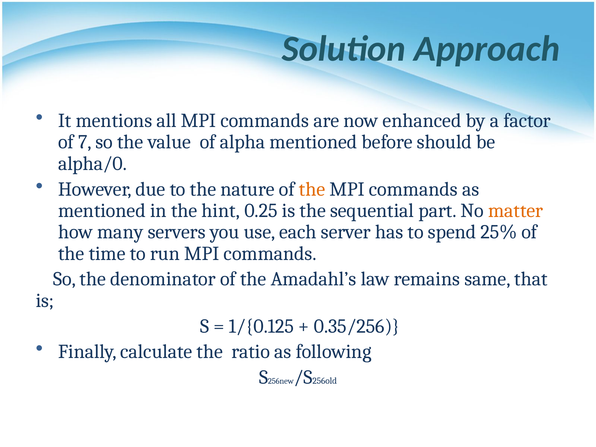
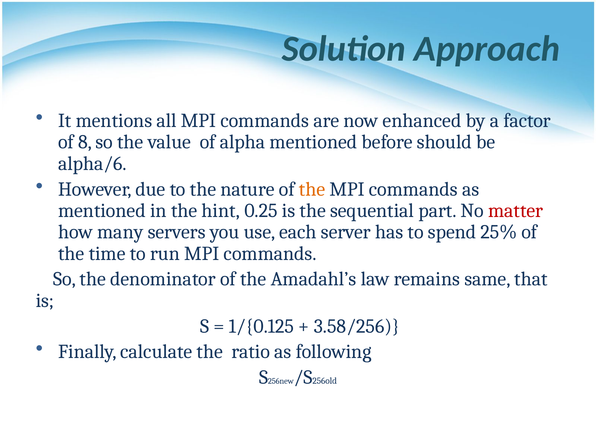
7: 7 -> 8
alpha/0: alpha/0 -> alpha/6
matter colour: orange -> red
0.35/256: 0.35/256 -> 3.58/256
